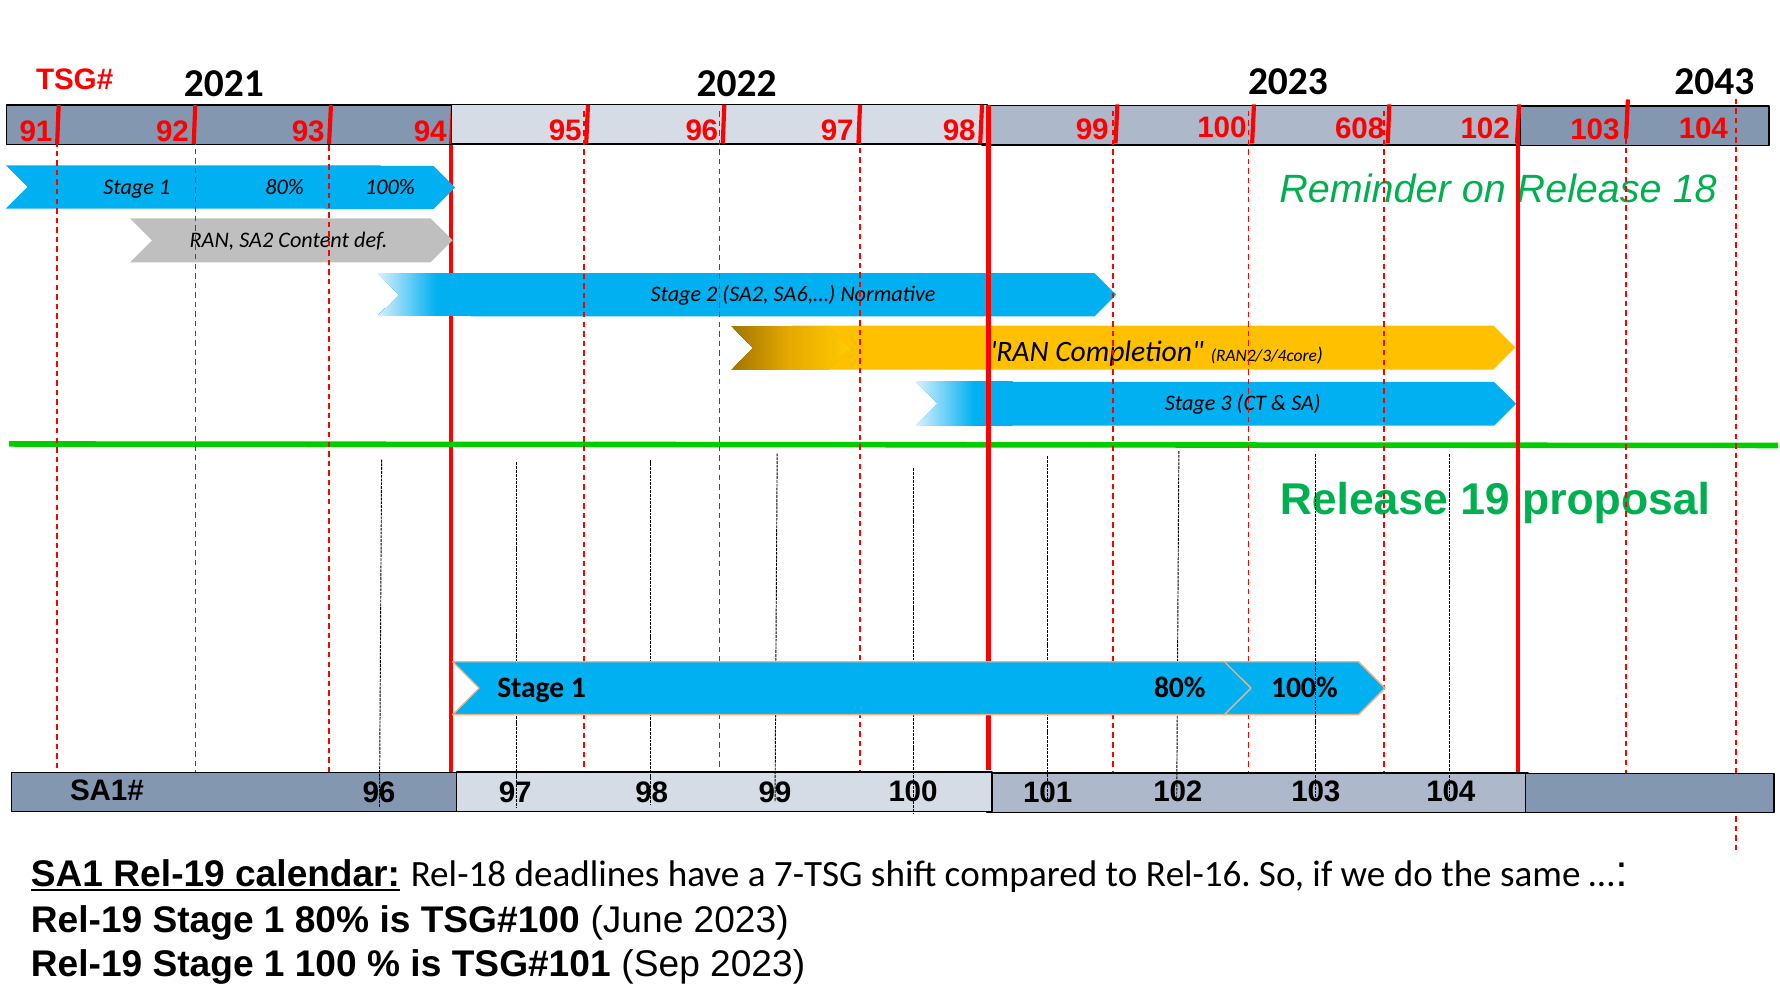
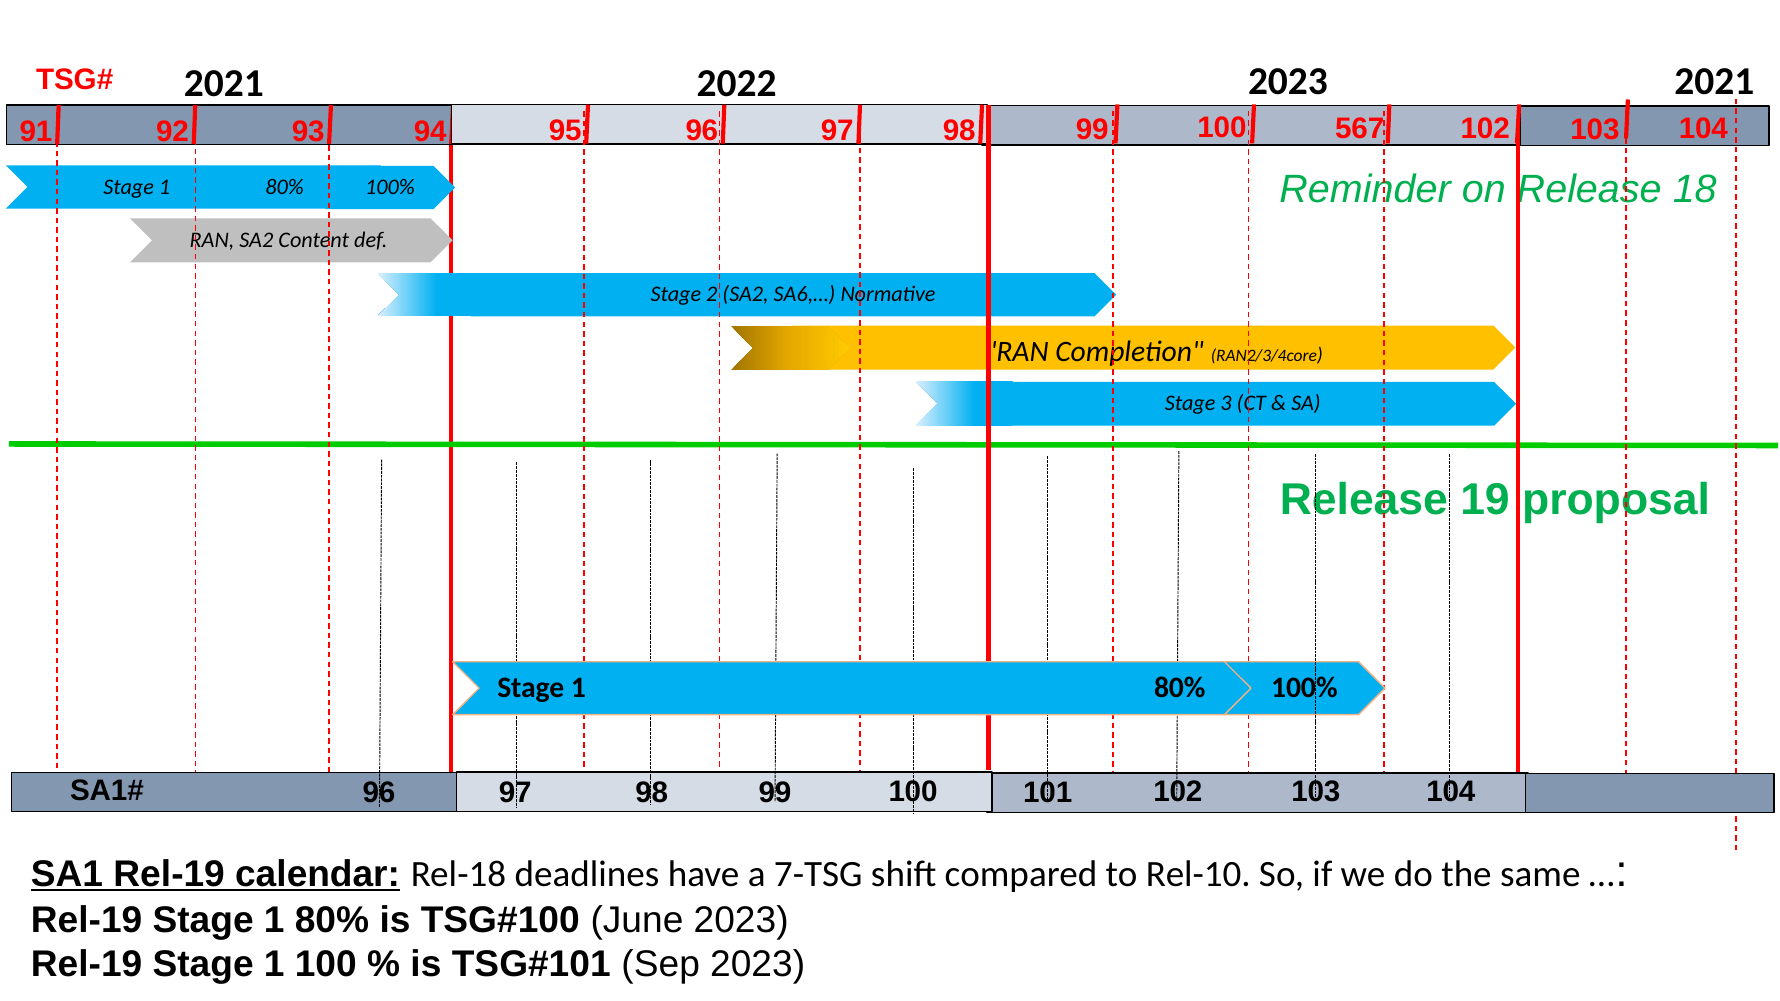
2043 at (1714, 82): 2043 -> 2021
608: 608 -> 567
Rel-16: Rel-16 -> Rel-10
